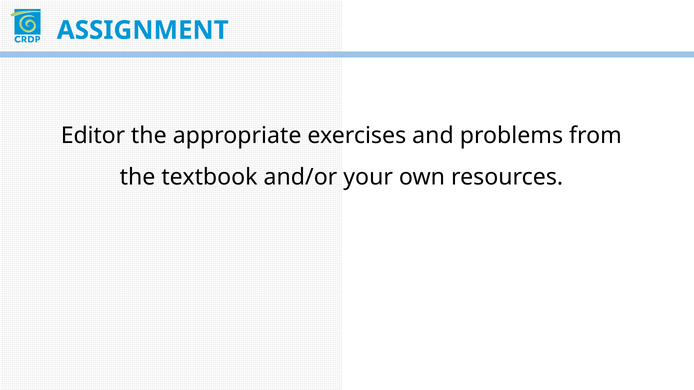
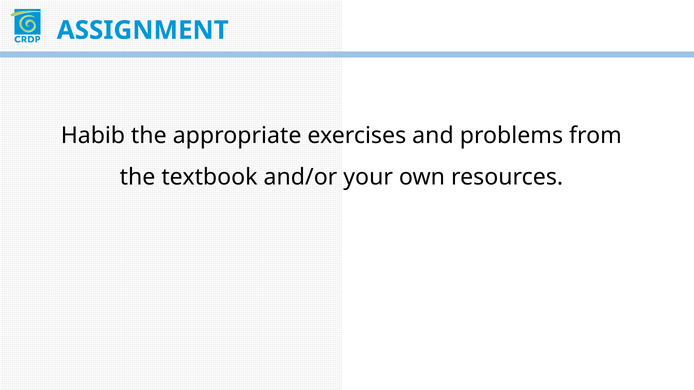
Editor: Editor -> Habib
